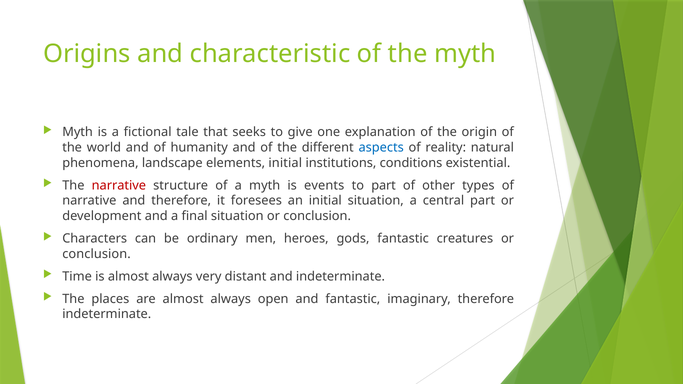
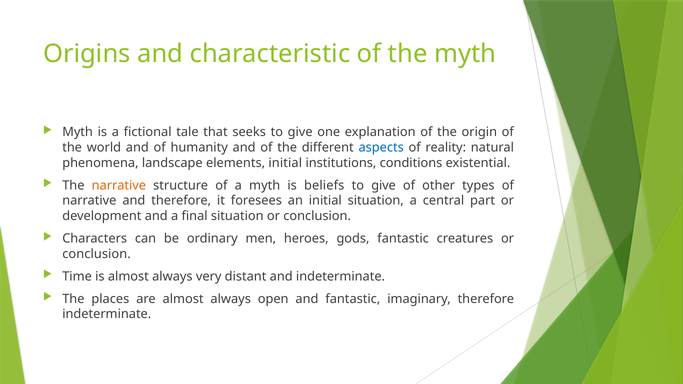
narrative at (119, 185) colour: red -> orange
events: events -> beliefs
part at (384, 185): part -> give
